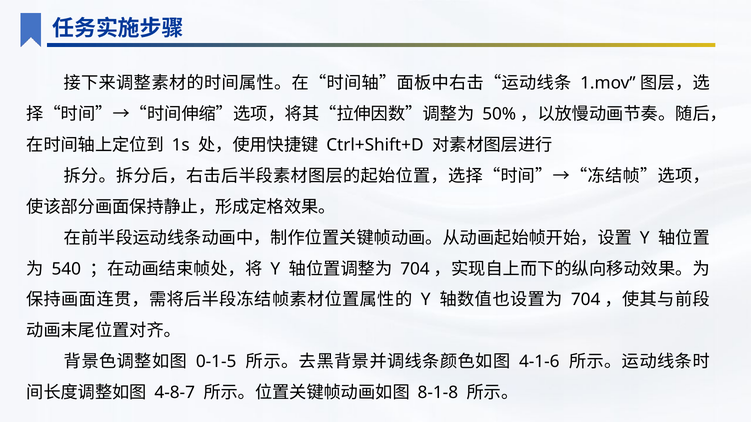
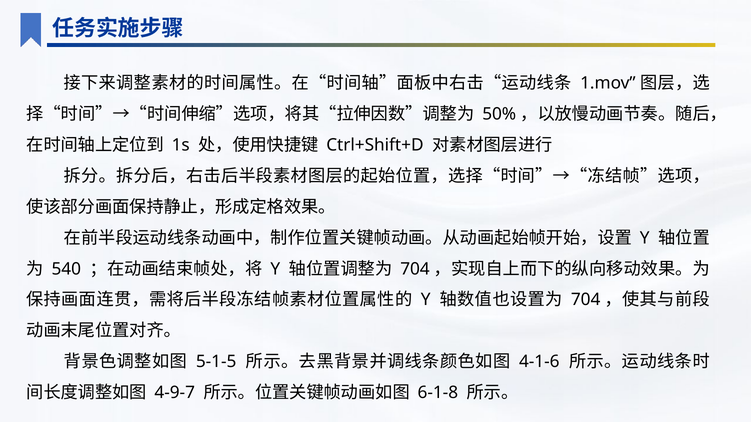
0-1-5: 0-1-5 -> 5-1-5
4-8-7: 4-8-7 -> 4-9-7
8-1-8: 8-1-8 -> 6-1-8
